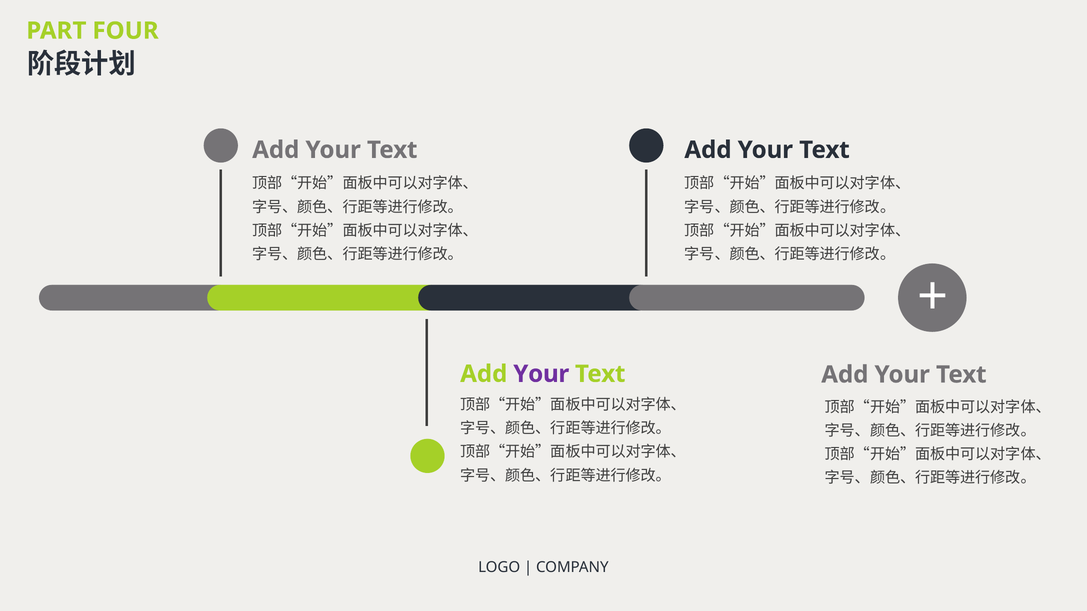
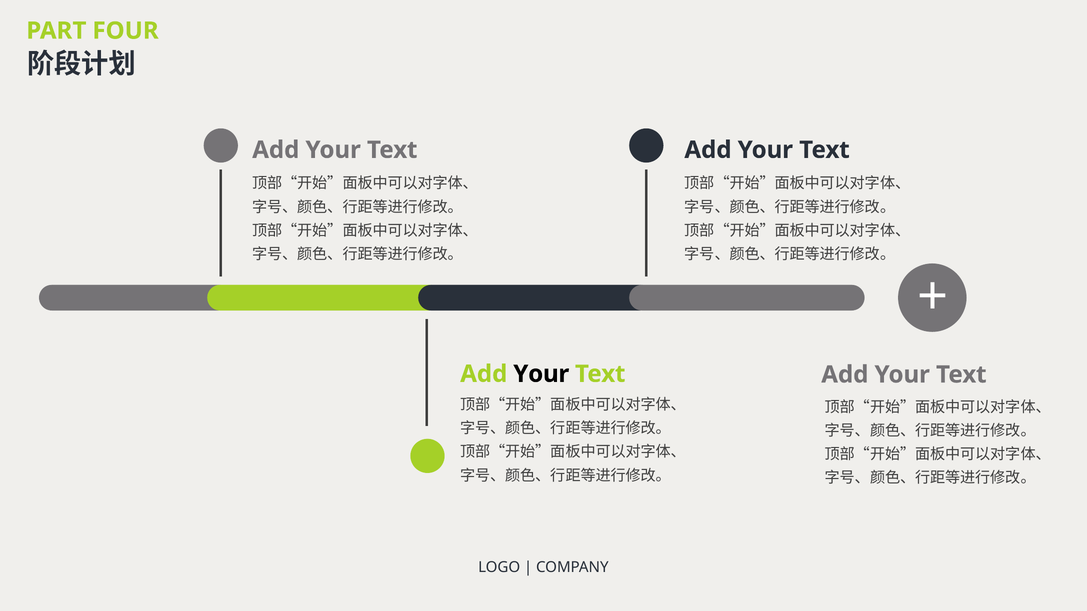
Your at (541, 374) colour: purple -> black
